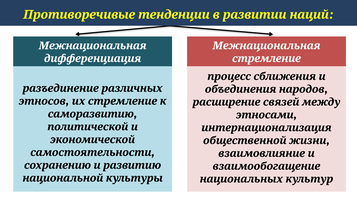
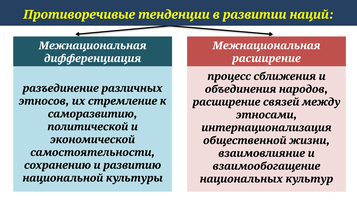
стремление at (267, 59): стремление -> расширение
